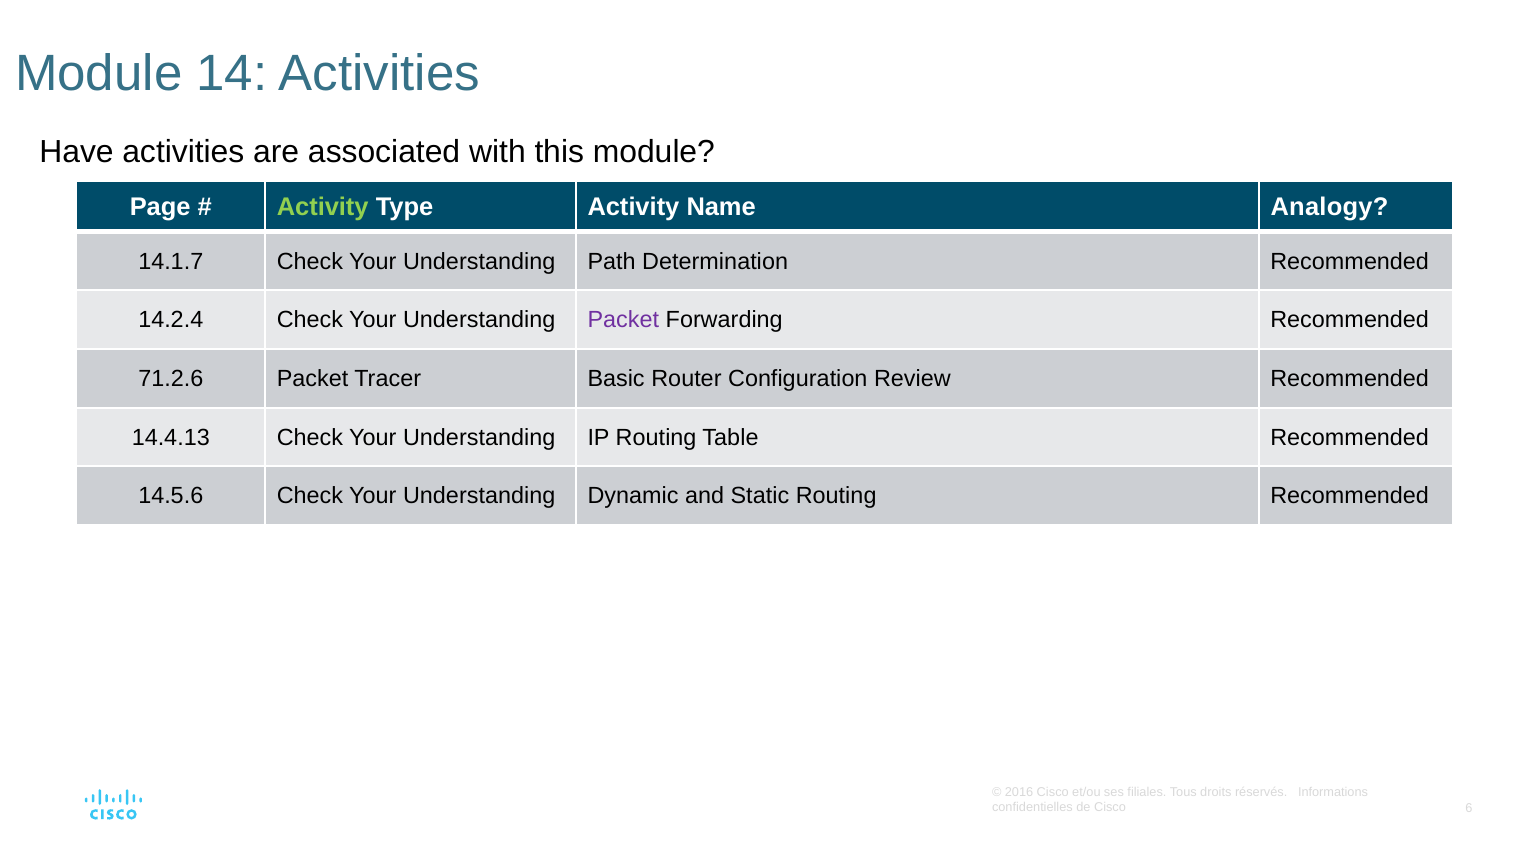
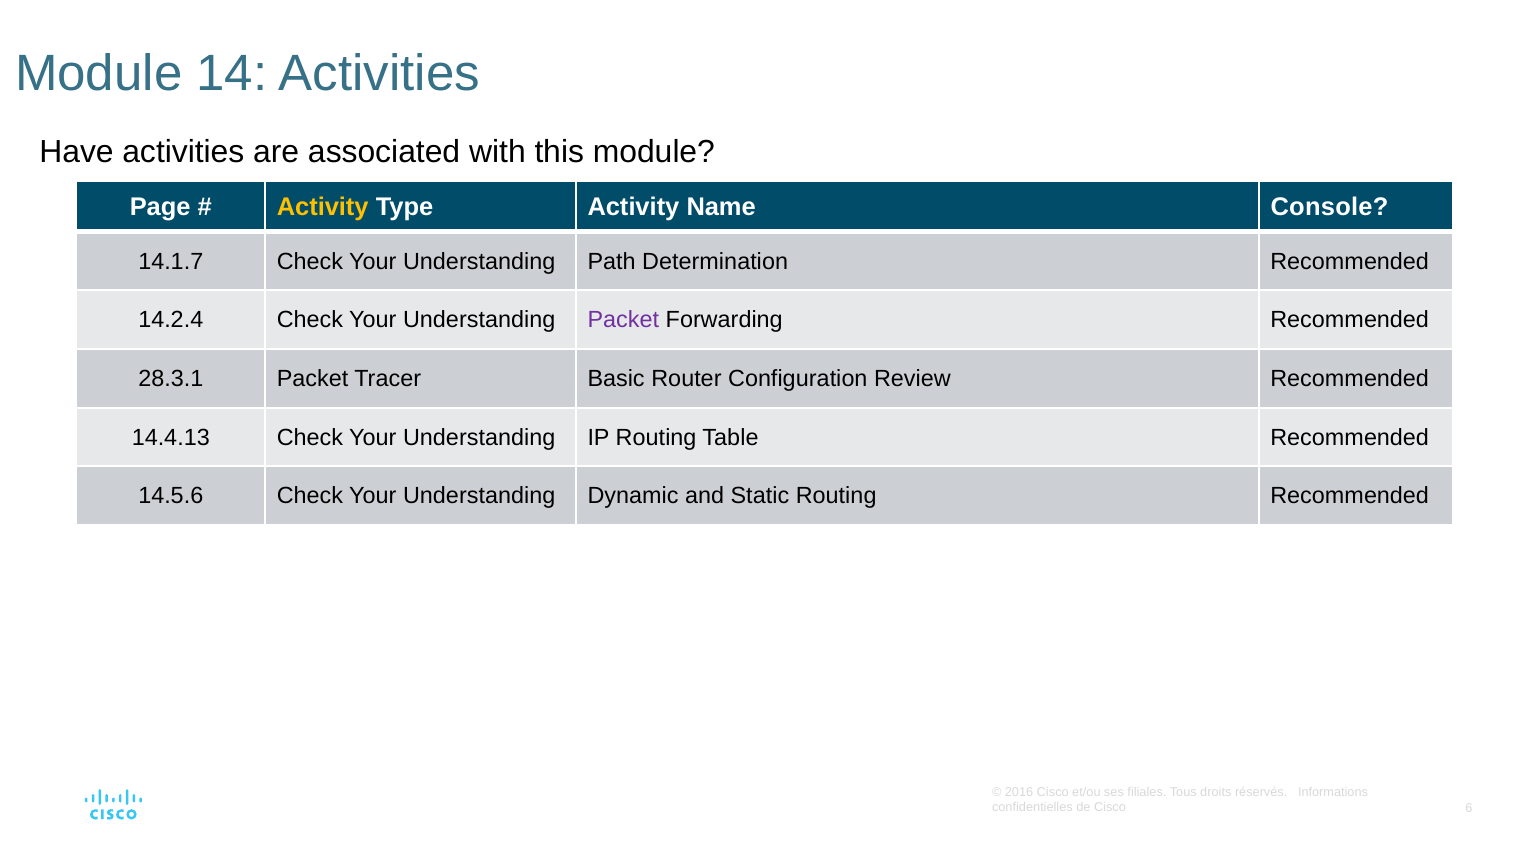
Activity at (323, 207) colour: light green -> yellow
Analogy: Analogy -> Console
71.2.6: 71.2.6 -> 28.3.1
